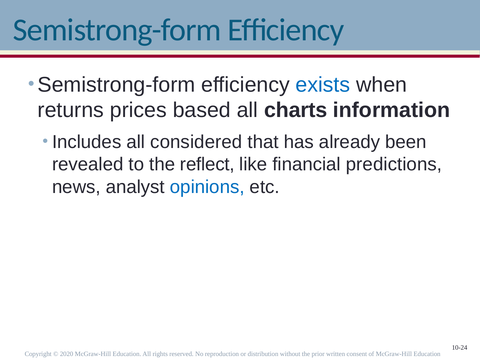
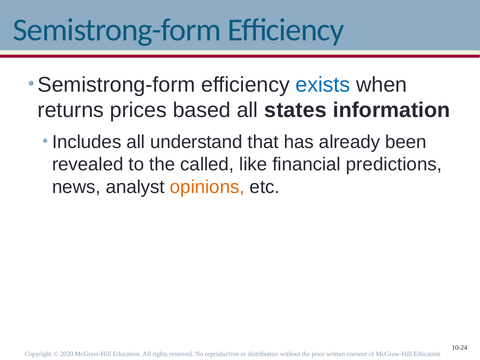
charts: charts -> states
considered: considered -> understand
reflect: reflect -> called
opinions colour: blue -> orange
